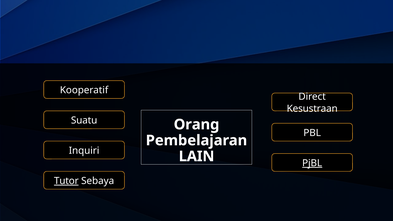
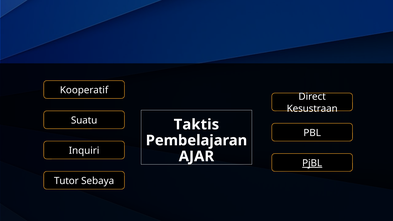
Orang: Orang -> Taktis
LAIN: LAIN -> AJAR
Tutor underline: present -> none
